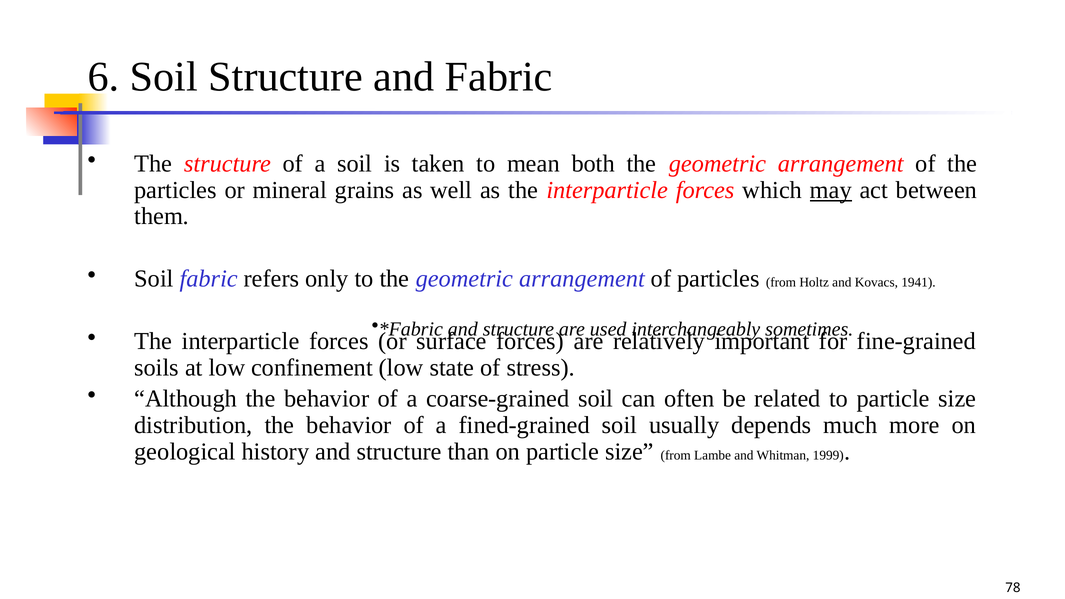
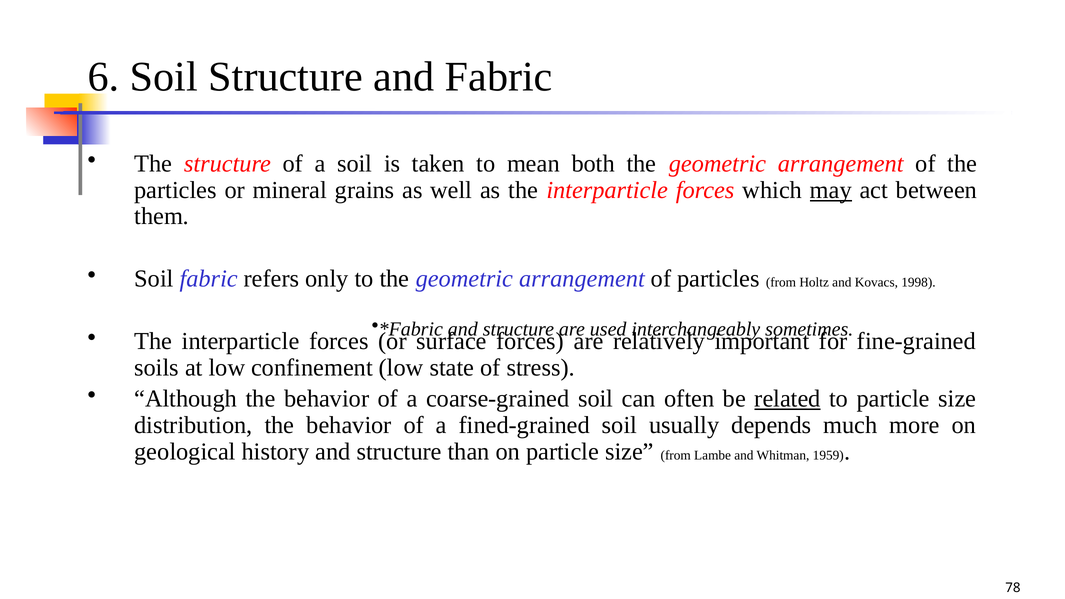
1941: 1941 -> 1998
related underline: none -> present
1999: 1999 -> 1959
